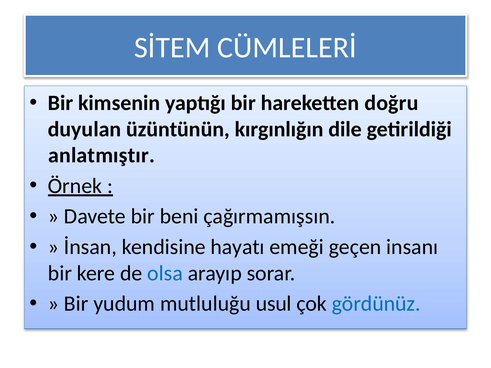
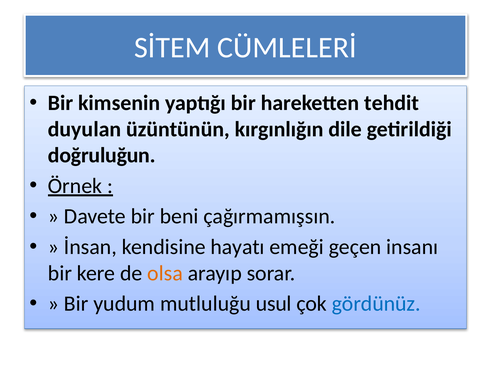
doğru: doğru -> tehdit
anlatmıştır: anlatmıştır -> doğruluğun
olsa colour: blue -> orange
